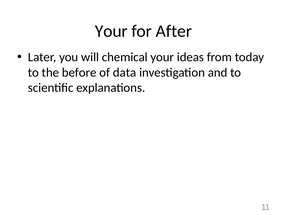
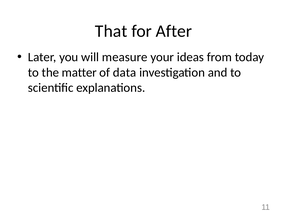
Your at (111, 31): Your -> That
chemical: chemical -> measure
before: before -> matter
